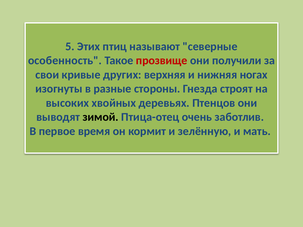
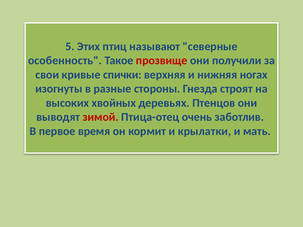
других: других -> спички
зимой colour: black -> red
зелённую: зелённую -> крылатки
